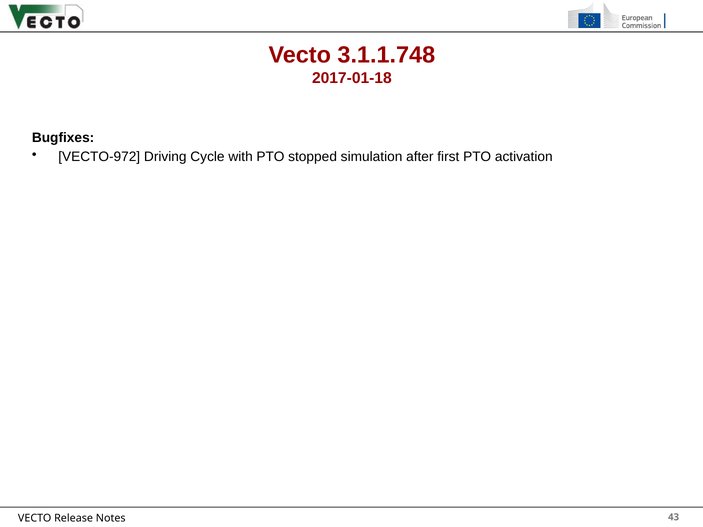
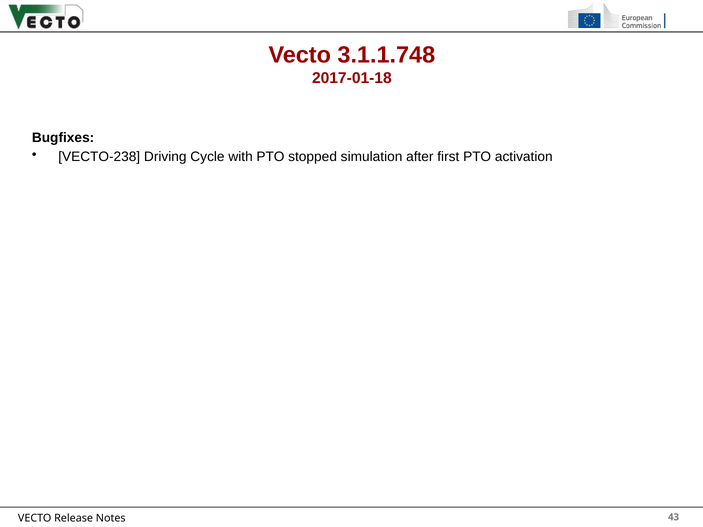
VECTO-972: VECTO-972 -> VECTO-238
